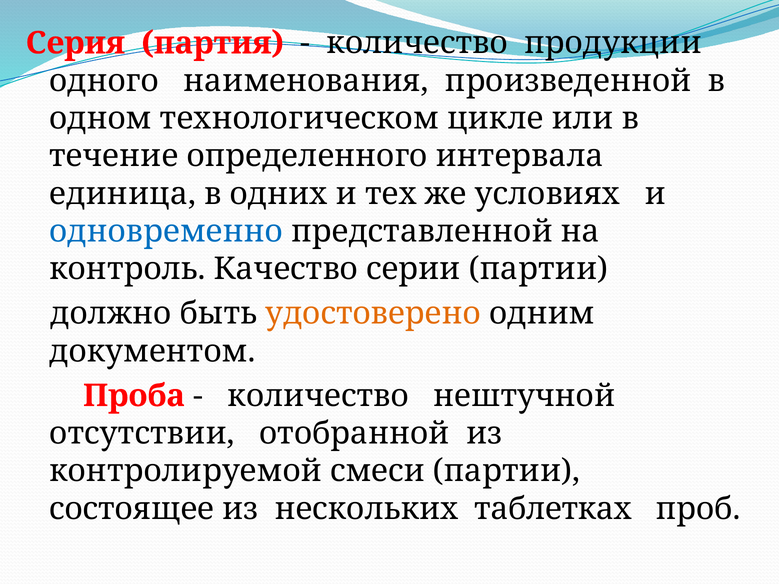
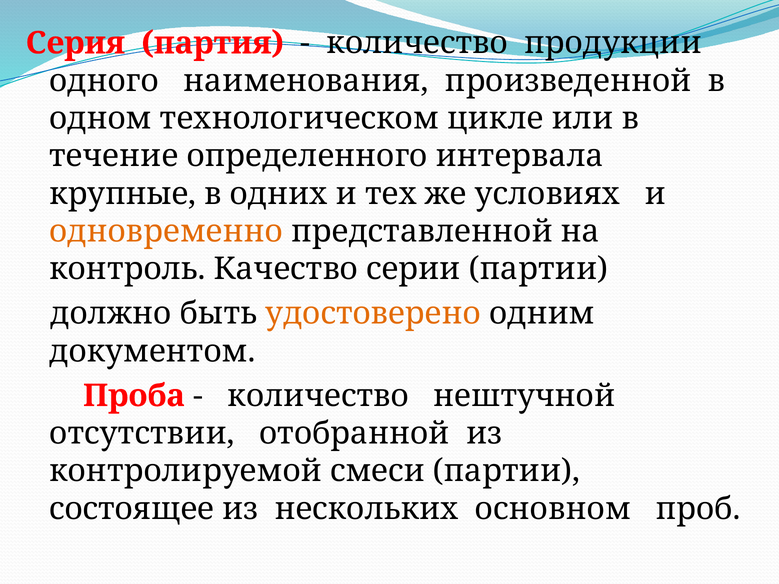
единица: единица -> крупные
одновременно colour: blue -> orange
таблетках: таблетках -> основном
